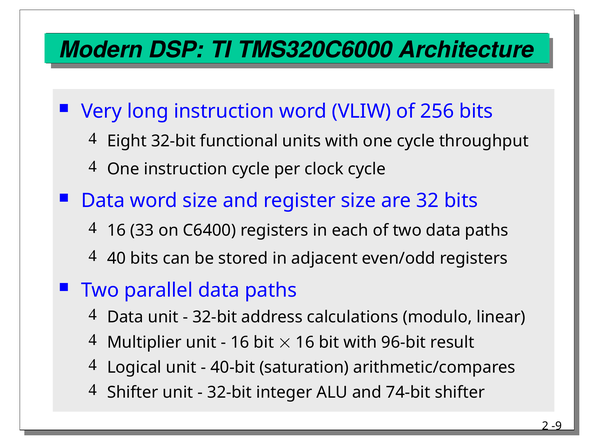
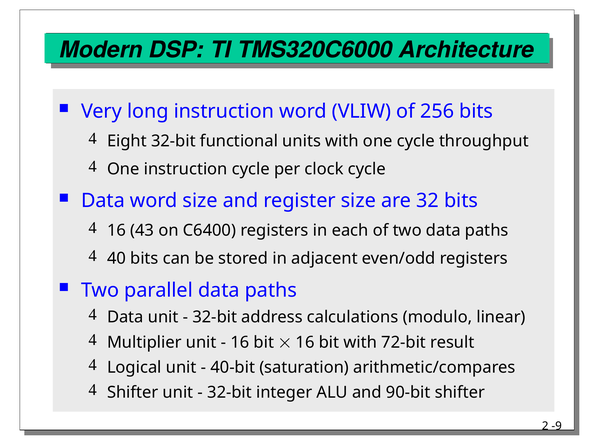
33: 33 -> 43
96-bit: 96-bit -> 72-bit
74-bit: 74-bit -> 90-bit
